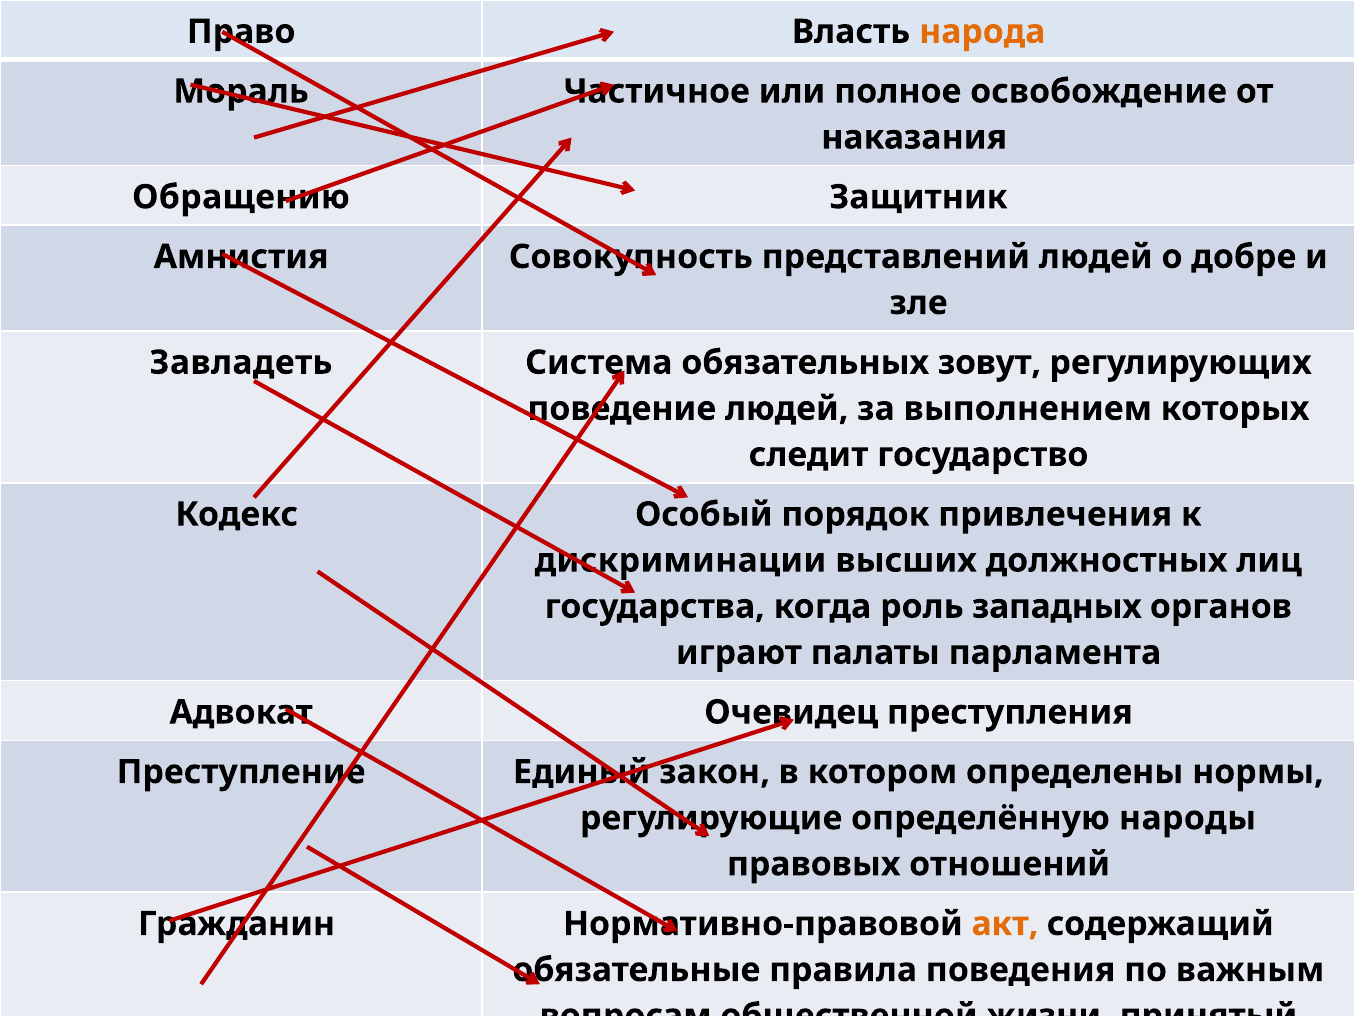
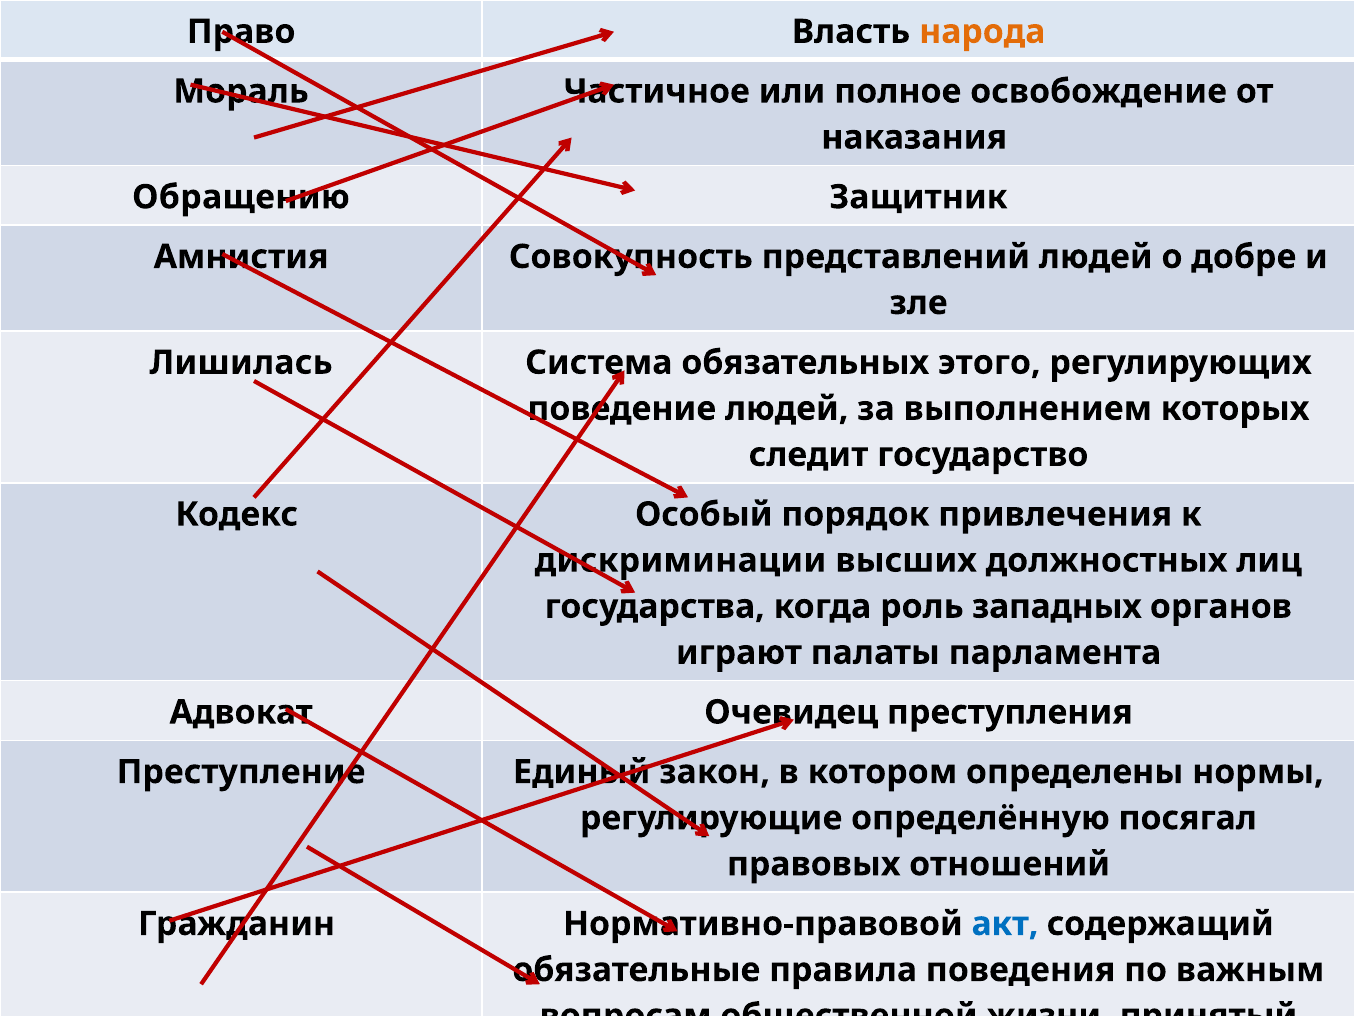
Завладеть: Завладеть -> Лишилась
зовут: зовут -> этого
народы: народы -> посягал
акт colour: orange -> blue
